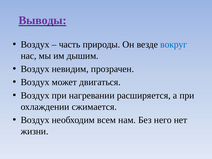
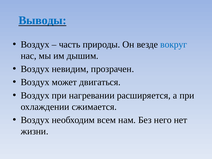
Выводы colour: purple -> blue
